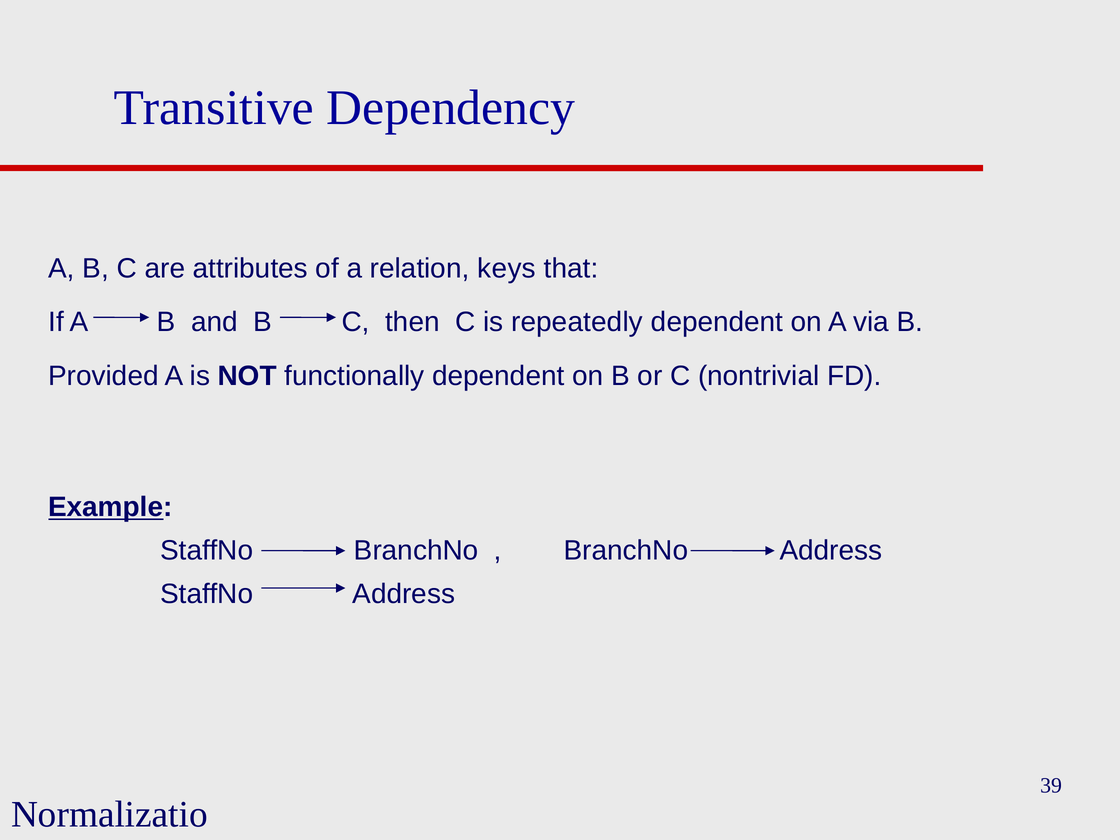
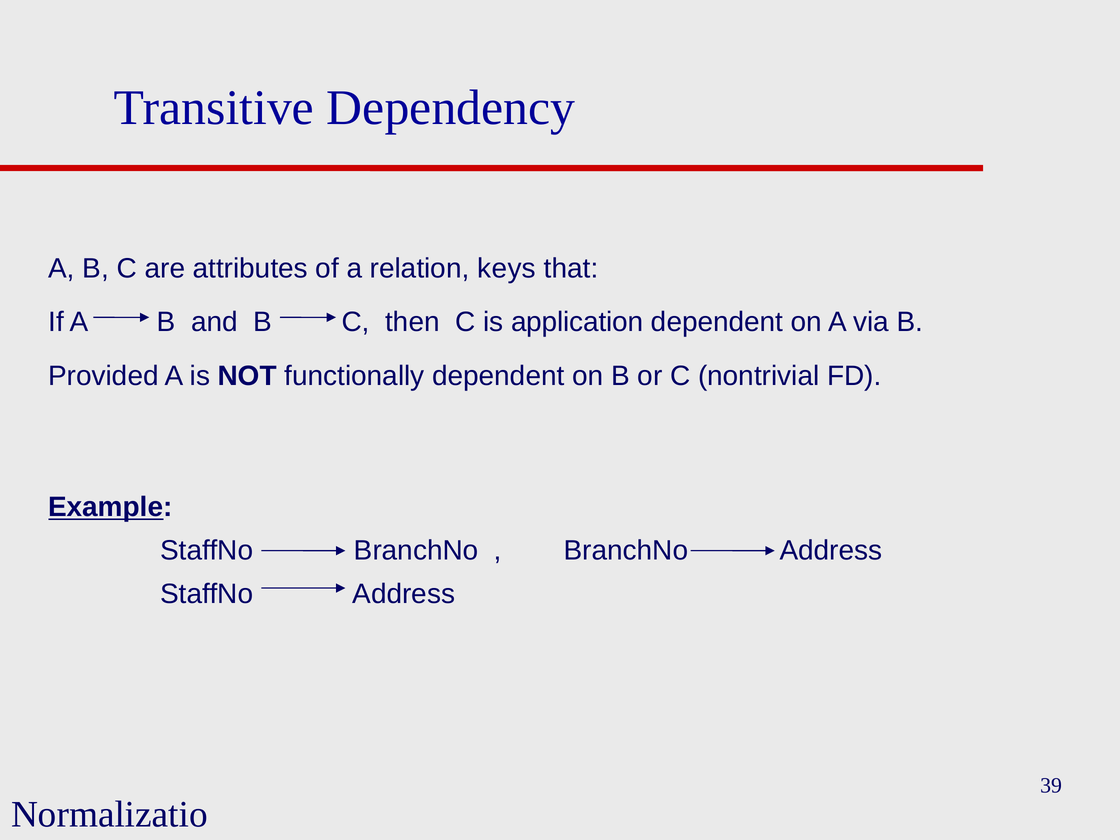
repeatedly: repeatedly -> application
